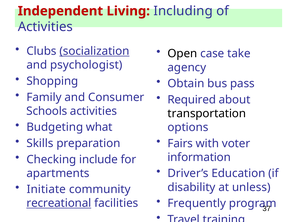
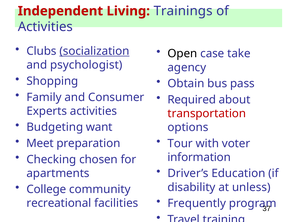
Including: Including -> Trainings
Schools: Schools -> Experts
transportation colour: black -> red
what: what -> want
Skills: Skills -> Meet
Fairs: Fairs -> Tour
include: include -> chosen
Initiate: Initiate -> College
recreational underline: present -> none
